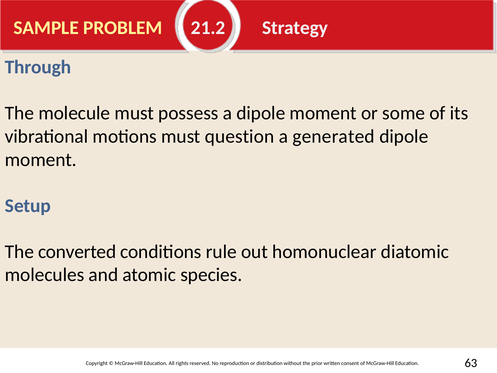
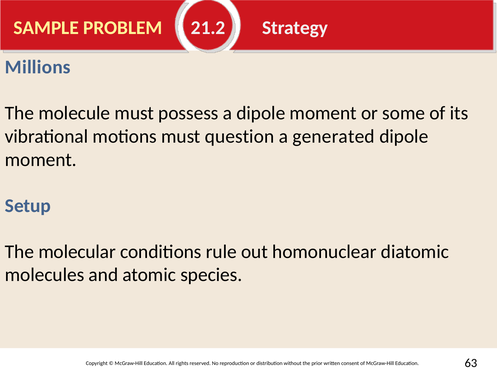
Through: Through -> Millions
converted: converted -> molecular
